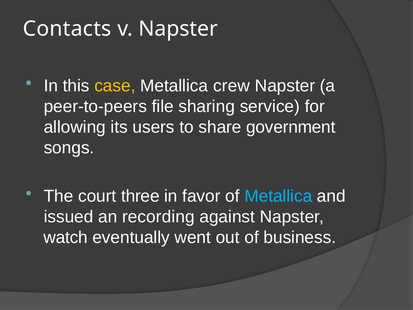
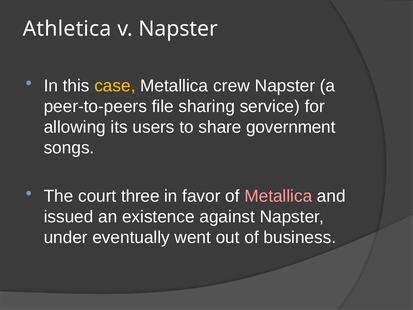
Contacts: Contacts -> Athletica
Metallica at (278, 196) colour: light blue -> pink
recording: recording -> existence
watch: watch -> under
